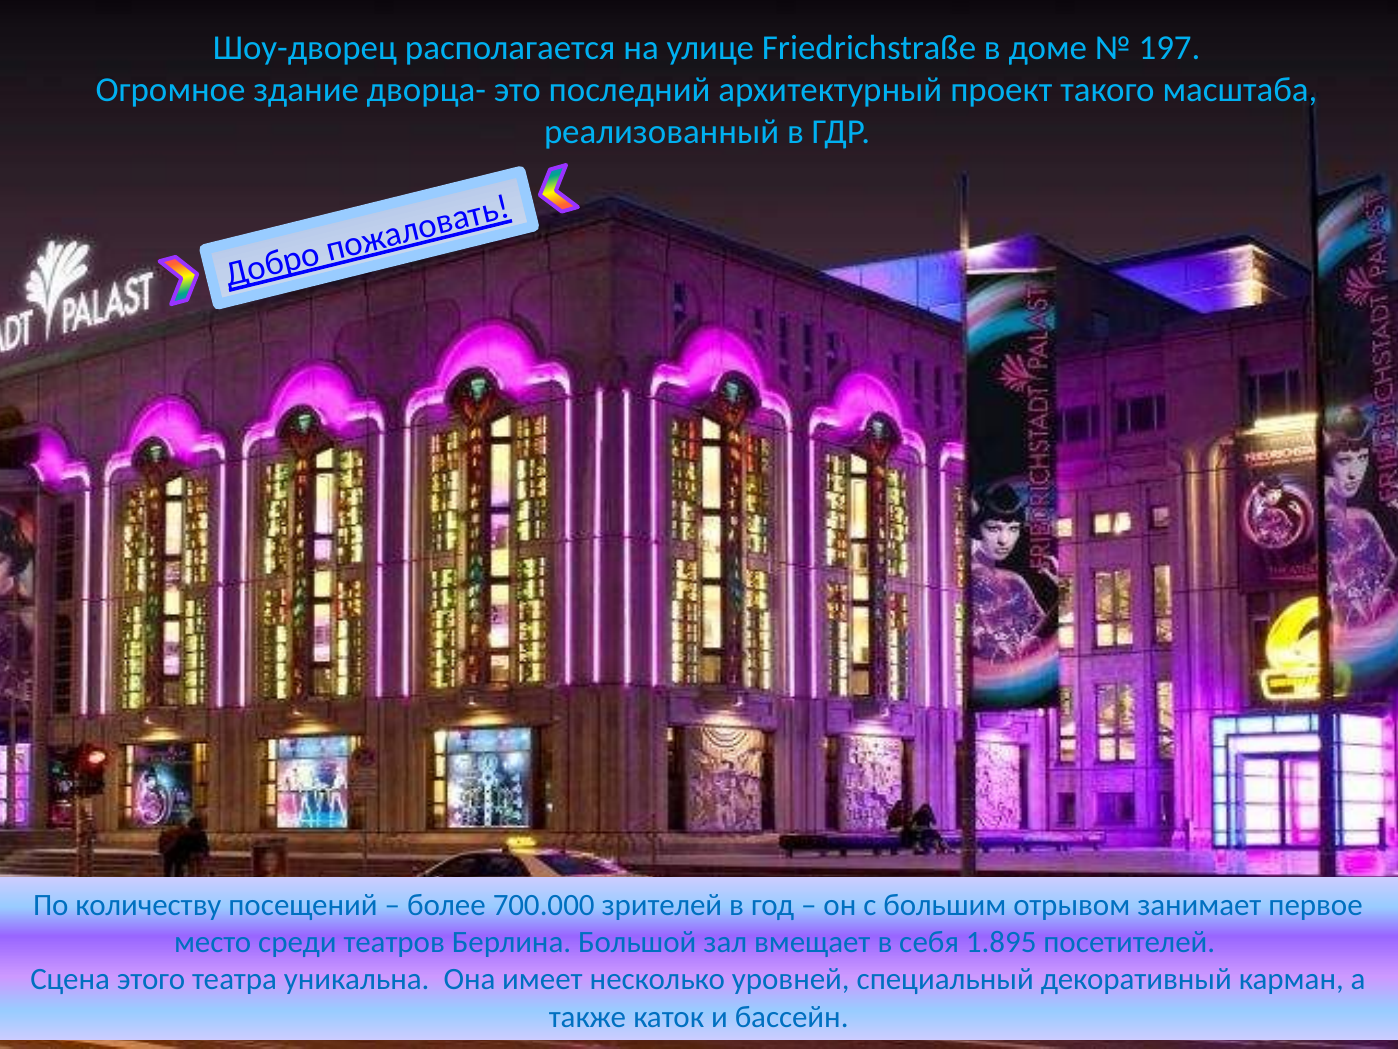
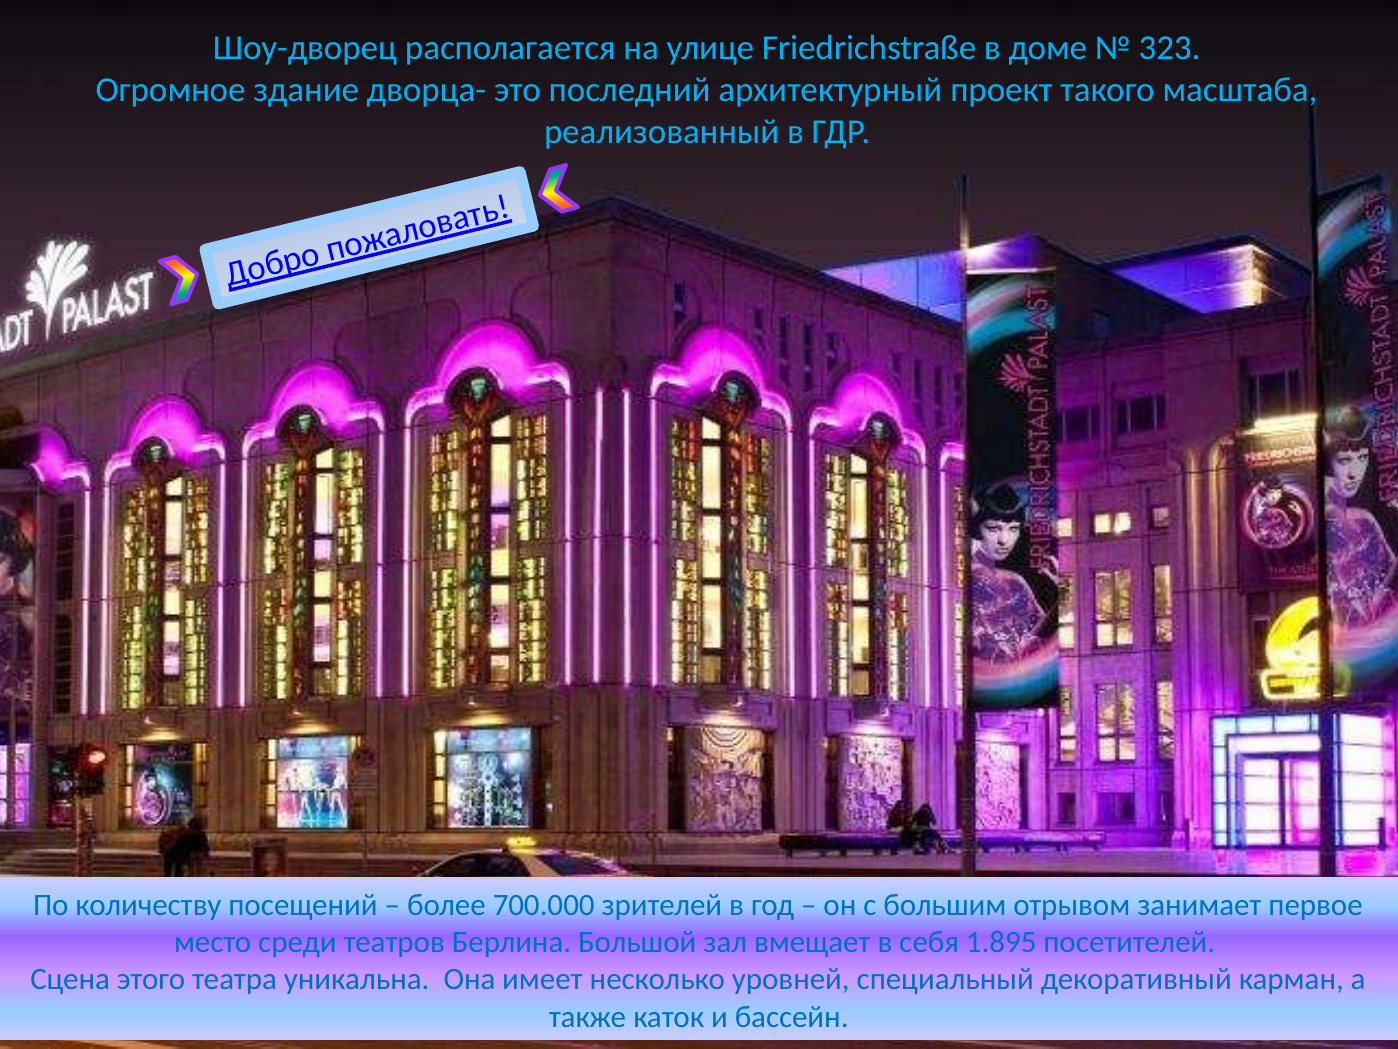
197: 197 -> 323
